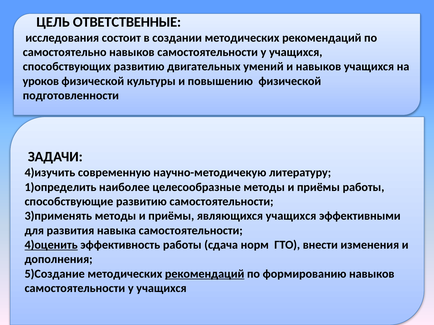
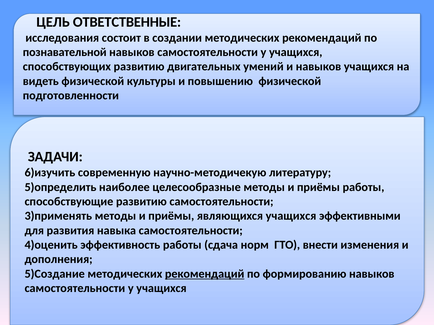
самостоятельно: самостоятельно -> познавательной
уроков: уроков -> видеть
4)изучить: 4)изучить -> 6)изучить
1)определить: 1)определить -> 5)определить
4)оценить underline: present -> none
